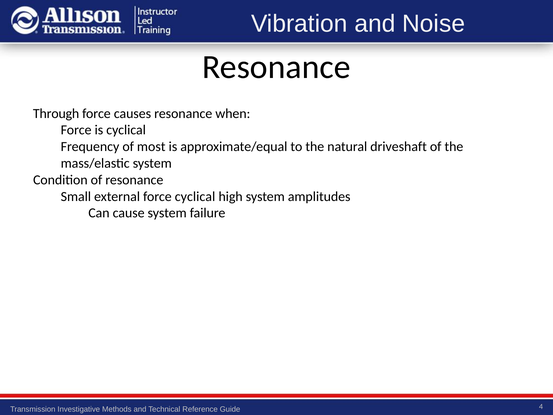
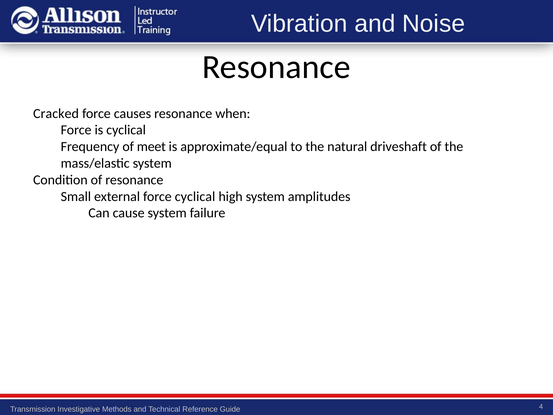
Through: Through -> Cracked
most: most -> meet
